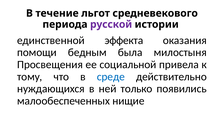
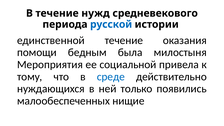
льгот: льгот -> нужд
русской colour: purple -> blue
единственной эффекта: эффекта -> течение
Просвещения: Просвещения -> Мероприятия
